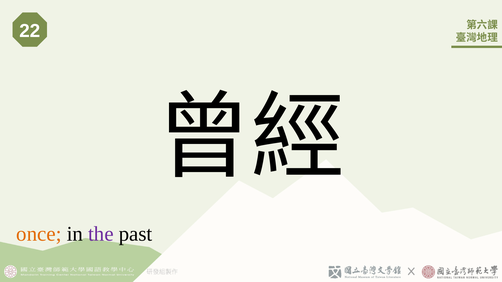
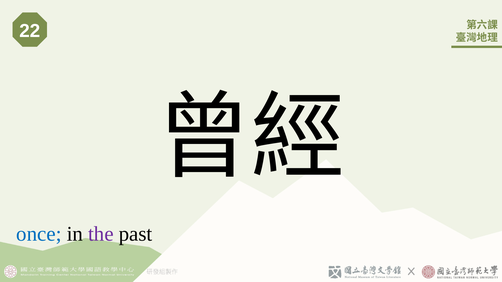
once colour: orange -> blue
